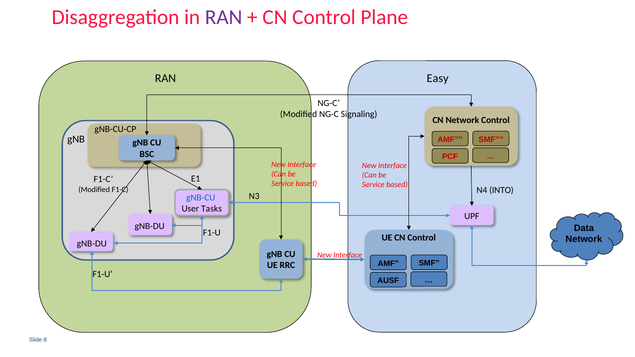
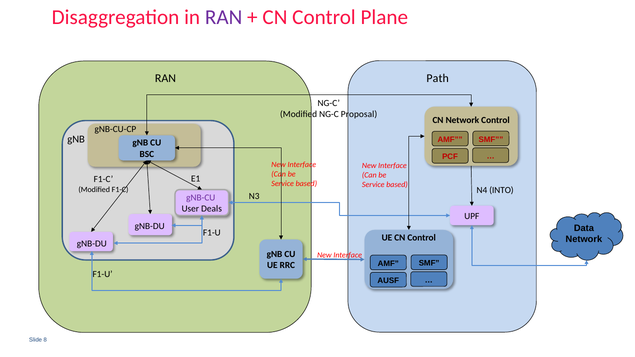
Easy: Easy -> Path
Signaling: Signaling -> Proposal
gNB-CU colour: blue -> purple
Tasks: Tasks -> Deals
